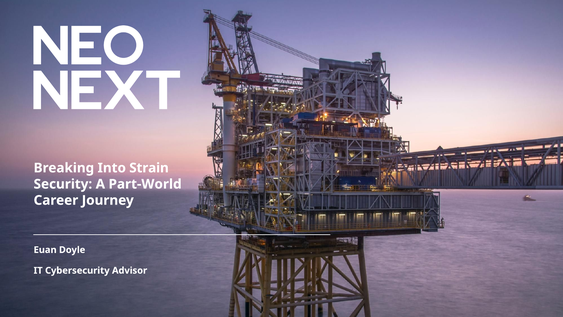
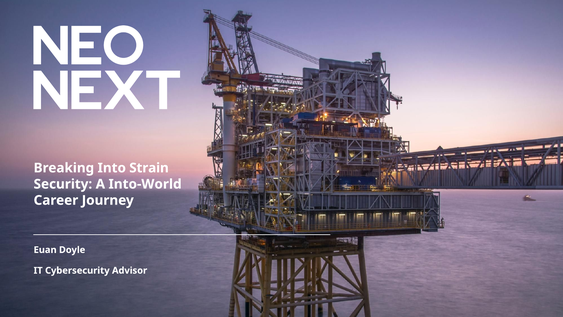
Part-World: Part-World -> Into-World
